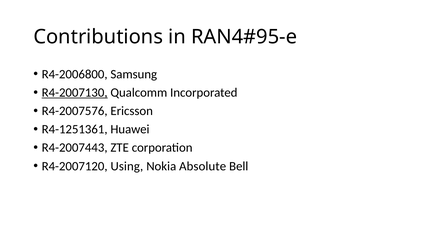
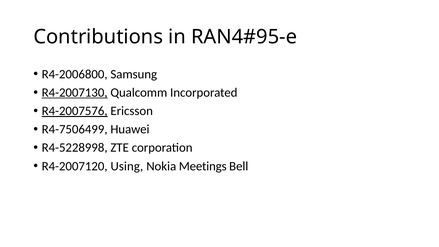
R4-2007576 underline: none -> present
R4-1251361: R4-1251361 -> R4-7506499
R4-2007443: R4-2007443 -> R4-5228998
Absolute: Absolute -> Meetings
